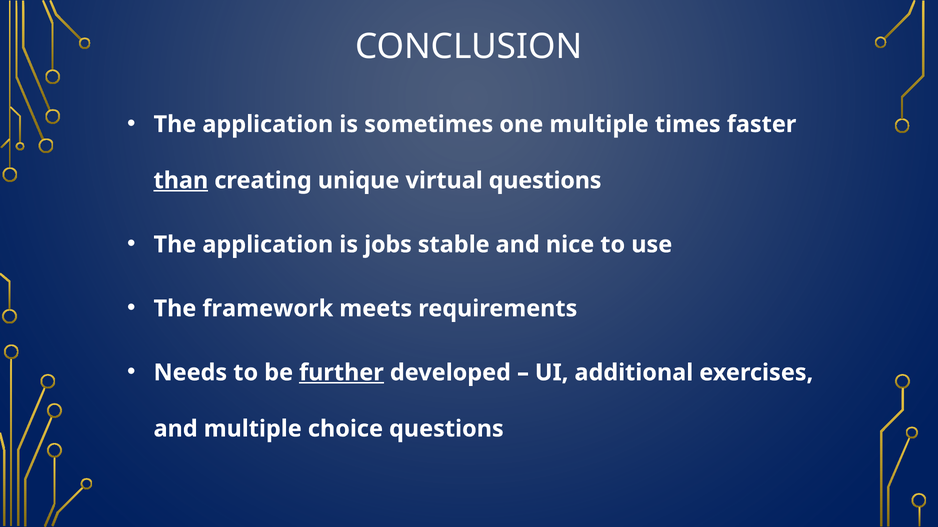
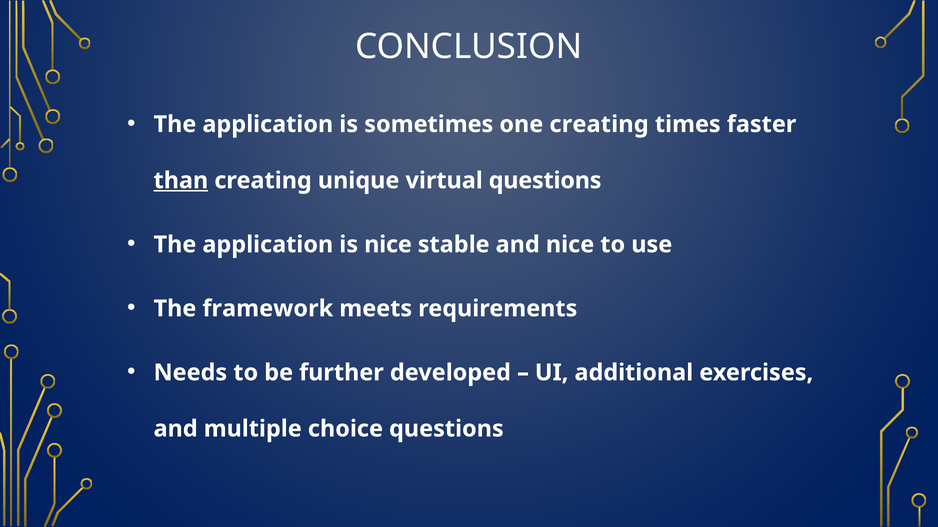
one multiple: multiple -> creating
is jobs: jobs -> nice
further underline: present -> none
